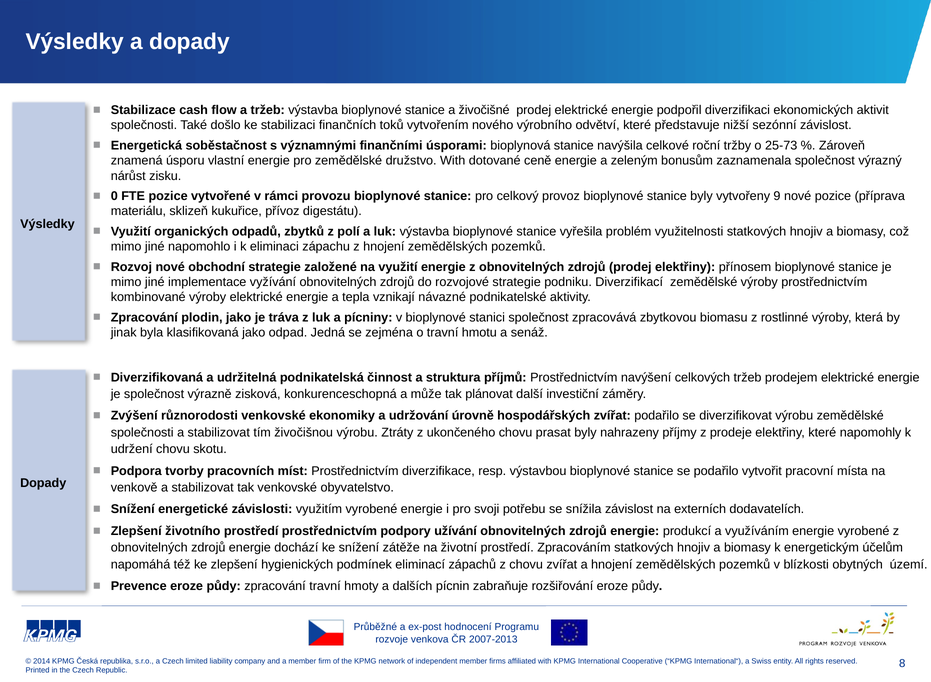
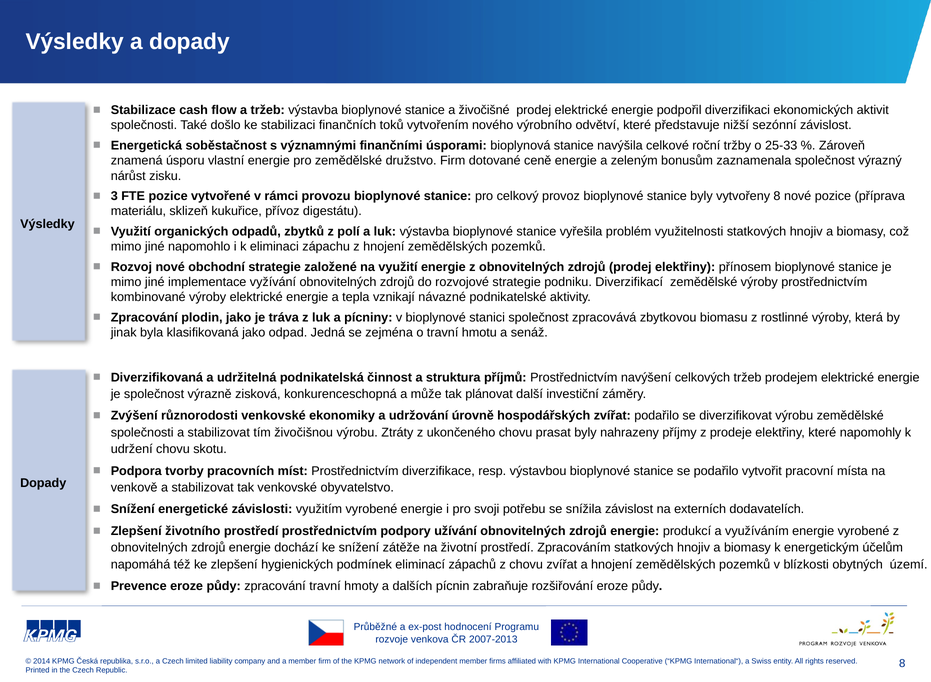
25-73: 25-73 -> 25-33
družstvo With: With -> Firm
0: 0 -> 3
vytvořeny 9: 9 -> 8
